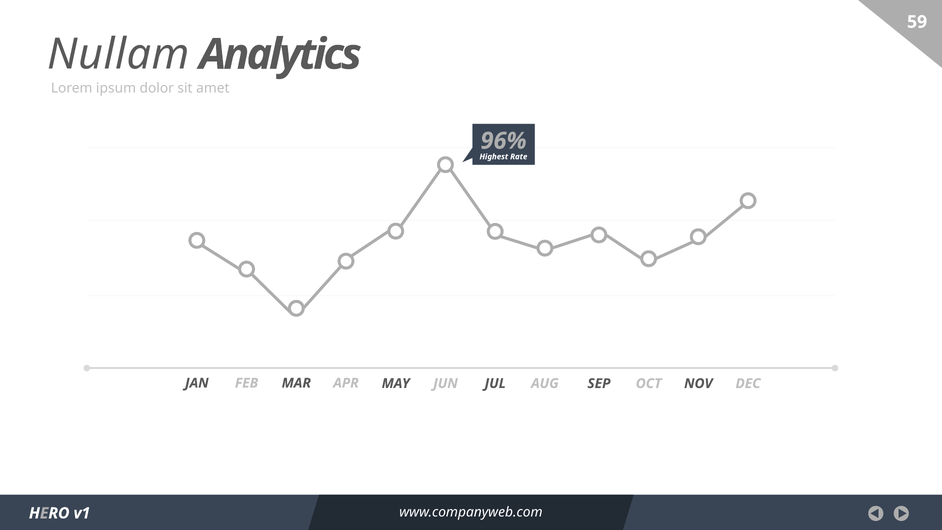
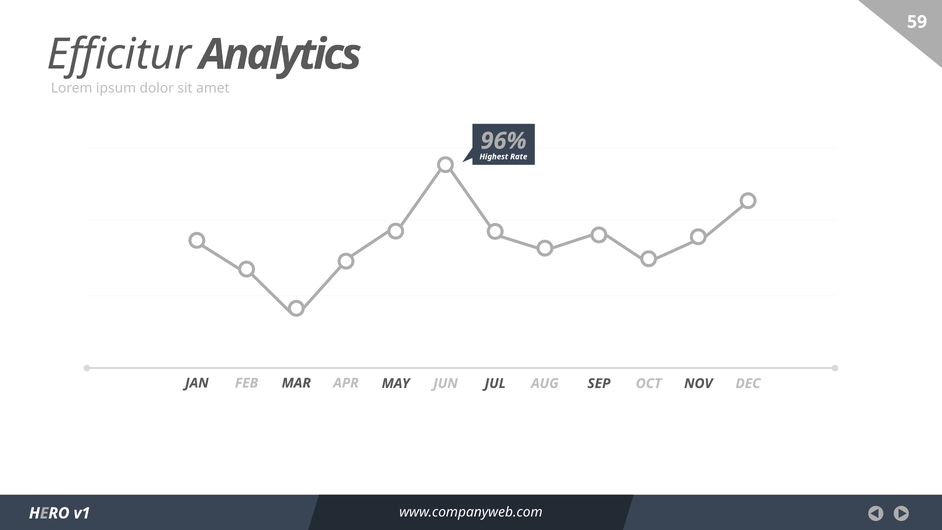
Nullam: Nullam -> Efficitur
